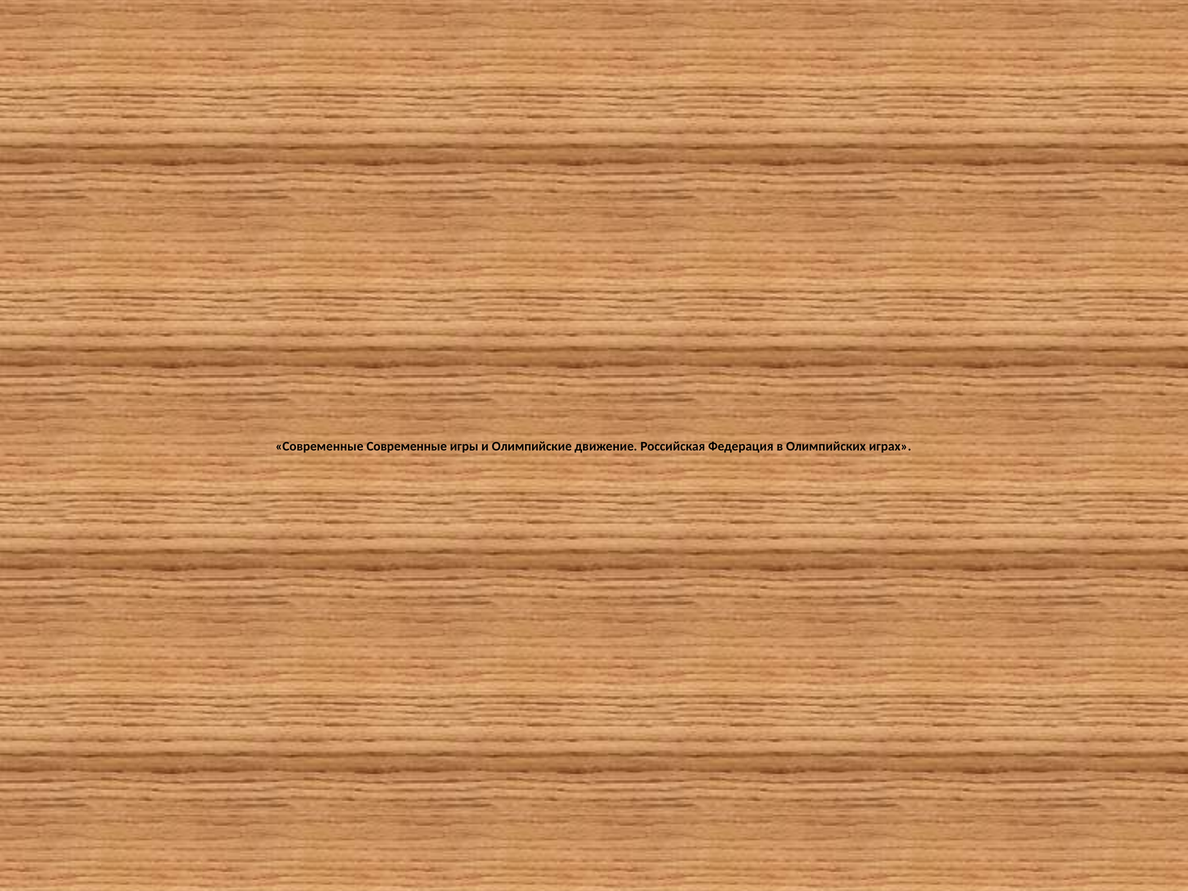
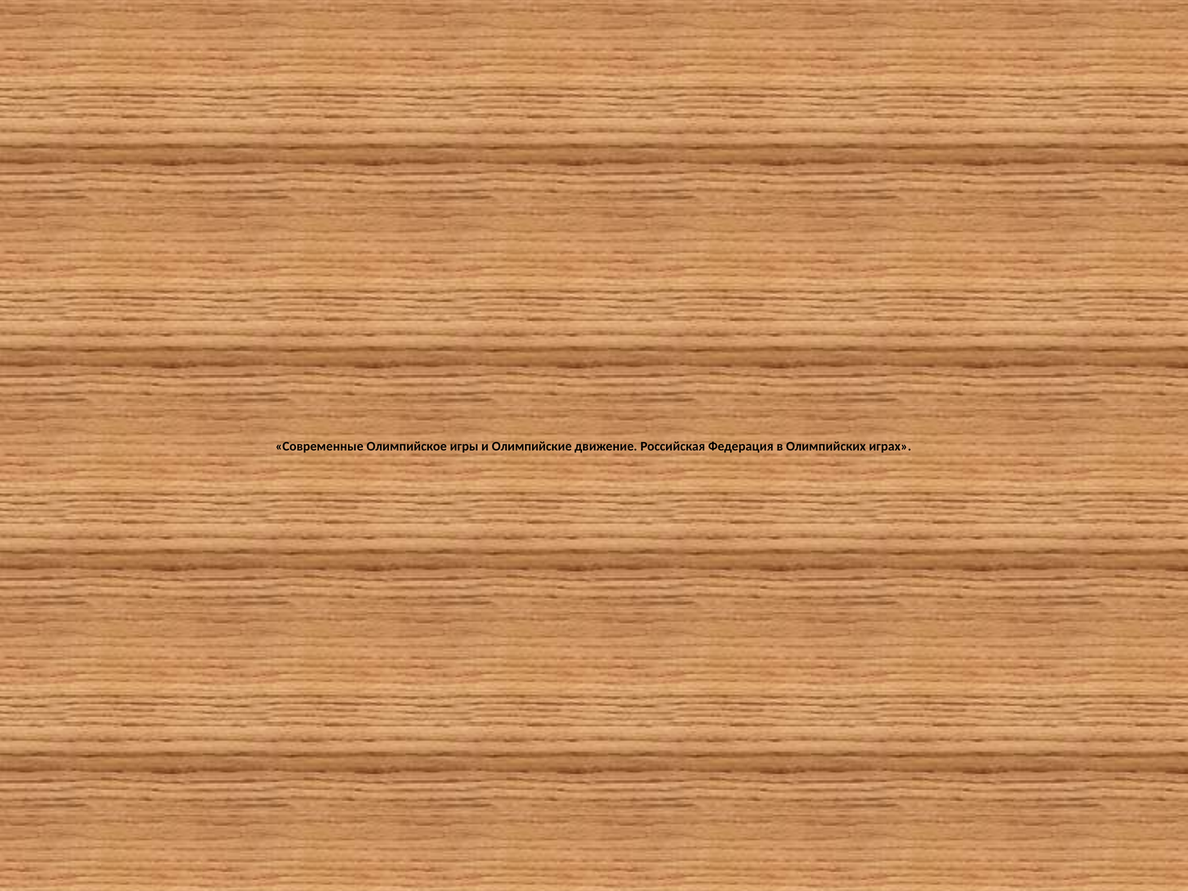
Современные Современные: Современные -> Олимпийское
